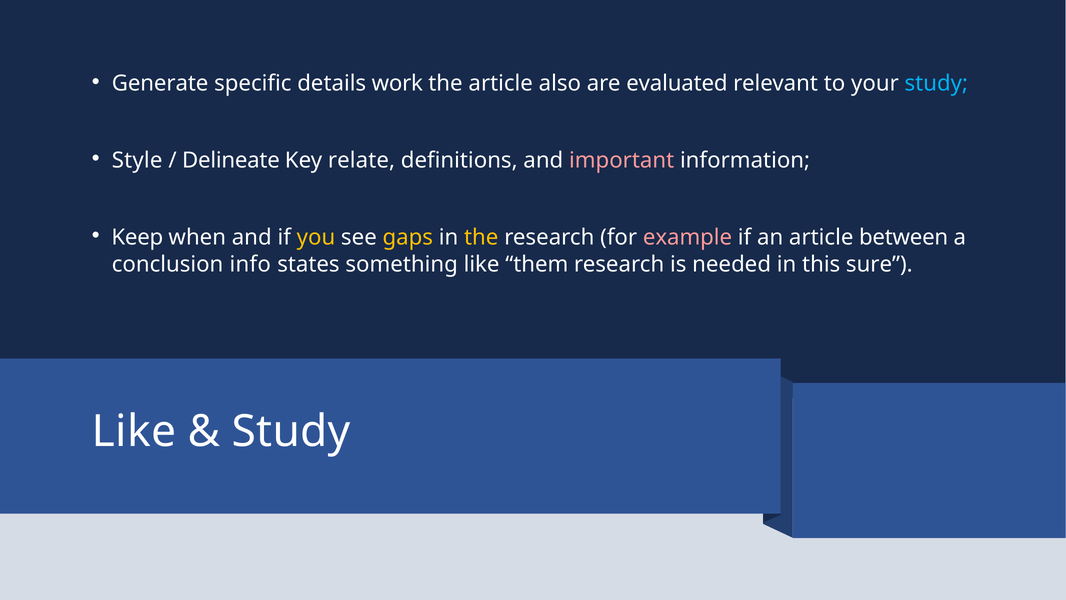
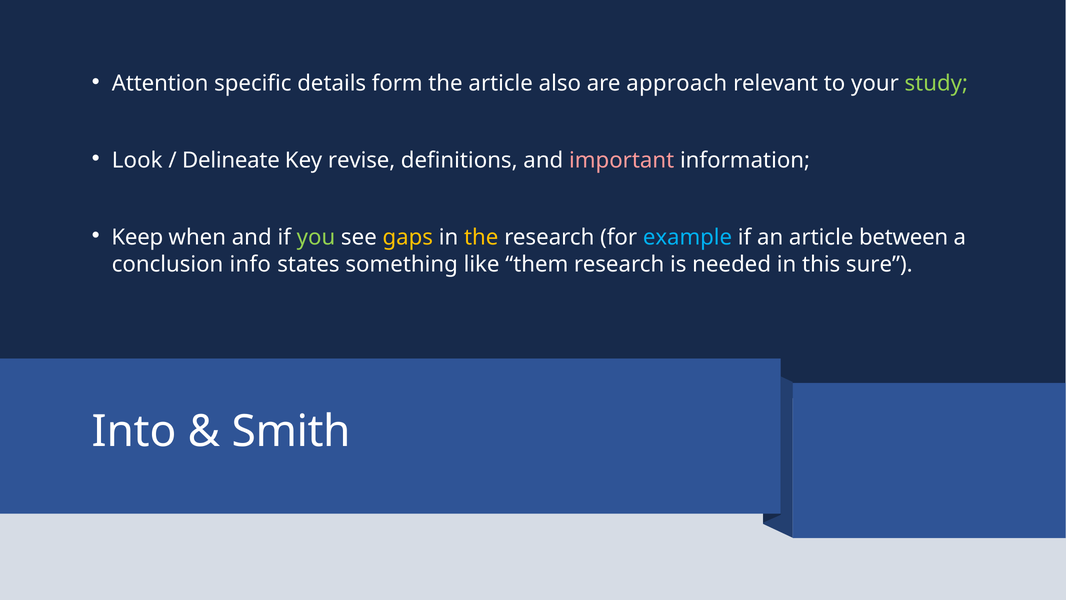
Generate: Generate -> Attention
work: work -> form
evaluated: evaluated -> approach
study at (936, 83) colour: light blue -> light green
Style: Style -> Look
relate: relate -> revise
you colour: yellow -> light green
example colour: pink -> light blue
Like at (134, 431): Like -> Into
Study at (291, 431): Study -> Smith
